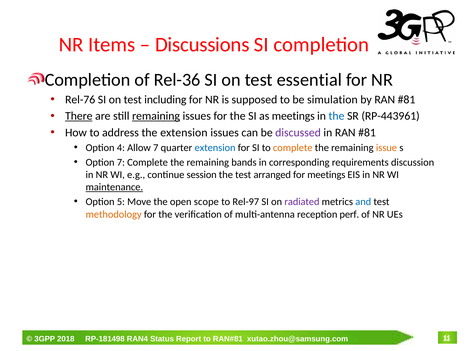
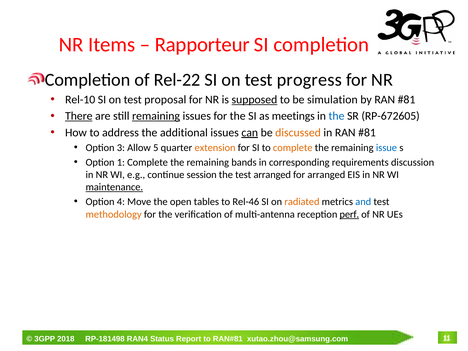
Discussions: Discussions -> Rapporteur
Rel-36: Rel-36 -> Rel-22
essential: essential -> progress
Rel-76: Rel-76 -> Rel-10
including: including -> proposal
supposed underline: none -> present
RP-443961: RP-443961 -> RP-672605
the extension: extension -> additional
can underline: none -> present
discussed colour: purple -> orange
4: 4 -> 3
Allow 7: 7 -> 5
extension at (215, 148) colour: blue -> orange
issue colour: orange -> blue
Option 7: 7 -> 1
for meetings: meetings -> arranged
5: 5 -> 4
scope: scope -> tables
Rel-97: Rel-97 -> Rel-46
radiated colour: purple -> orange
perf underline: none -> present
